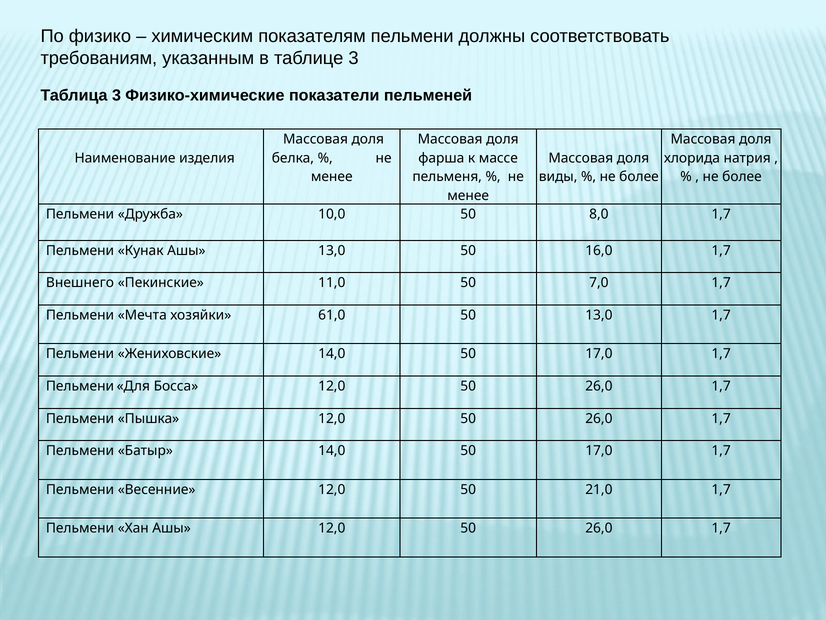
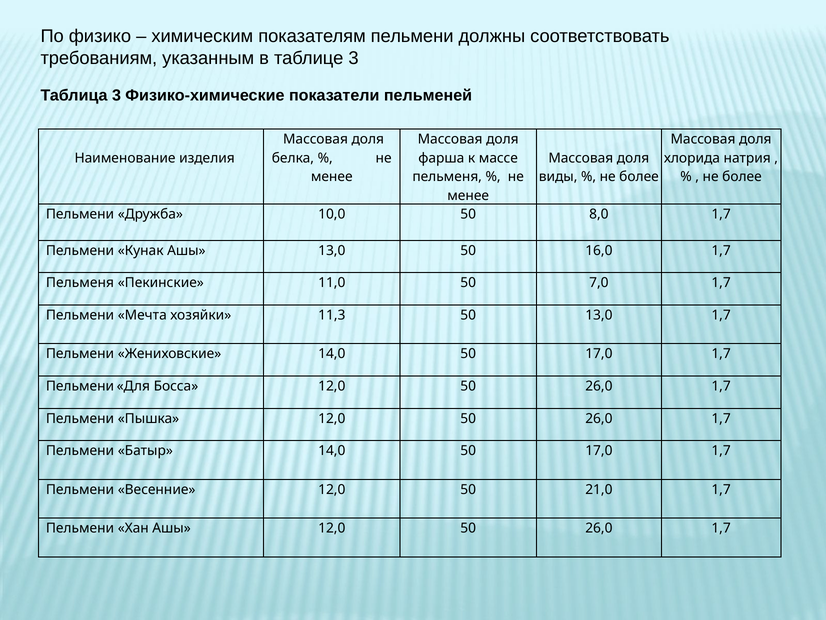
Внешнего at (80, 283): Внешнего -> Пельменя
61,0: 61,0 -> 11,3
